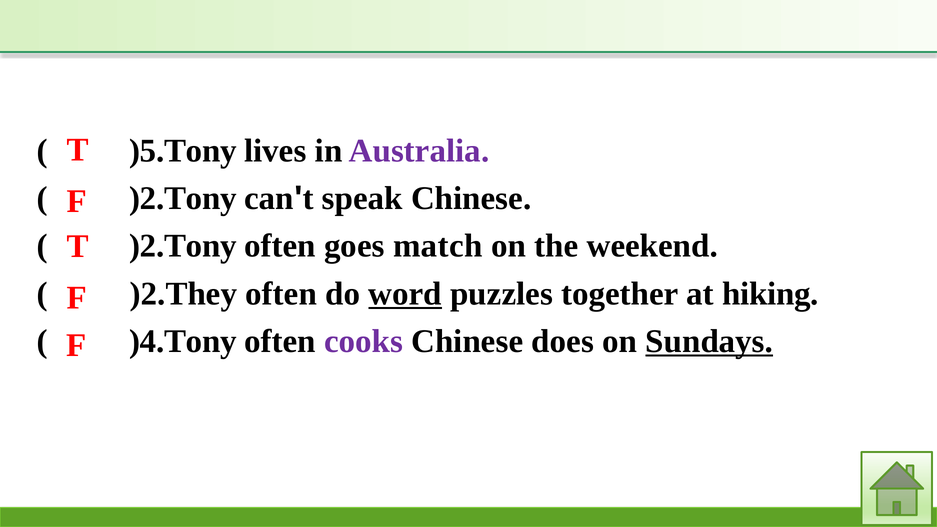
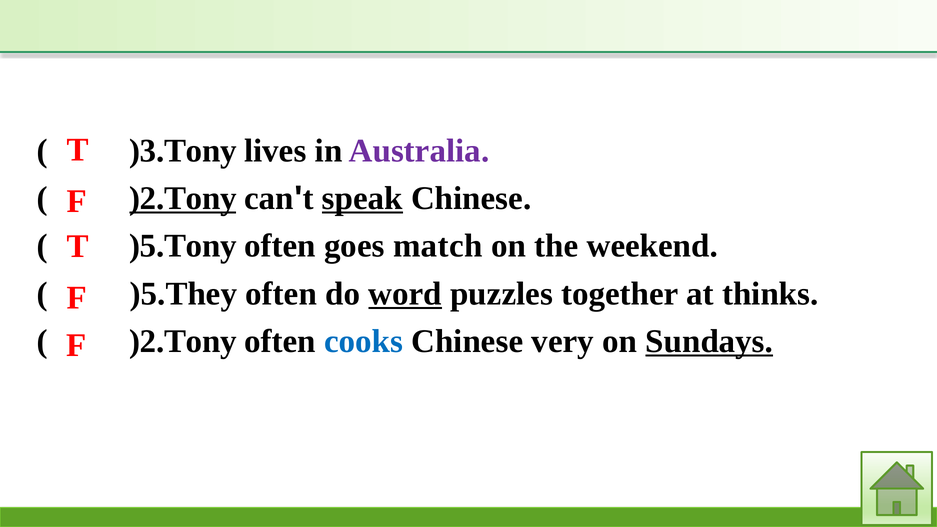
)5.Tony: )5.Tony -> )3.Tony
)2.Tony at (183, 198) underline: none -> present
speak underline: none -> present
)2.Tony at (183, 246): )2.Tony -> )5.Tony
)2.They: )2.They -> )5.They
hiking: hiking -> thinks
)4.Tony at (183, 341): )4.Tony -> )2.Tony
cooks colour: purple -> blue
does: does -> very
